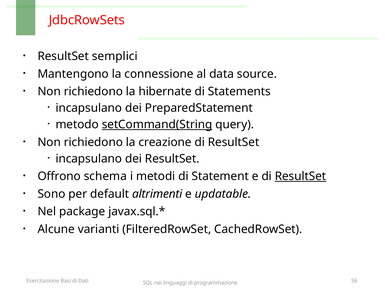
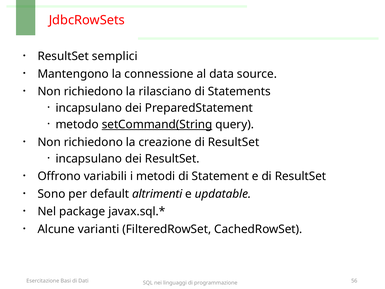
hibernate: hibernate -> rilasciano
schema: schema -> variabili
ResultSet at (300, 176) underline: present -> none
